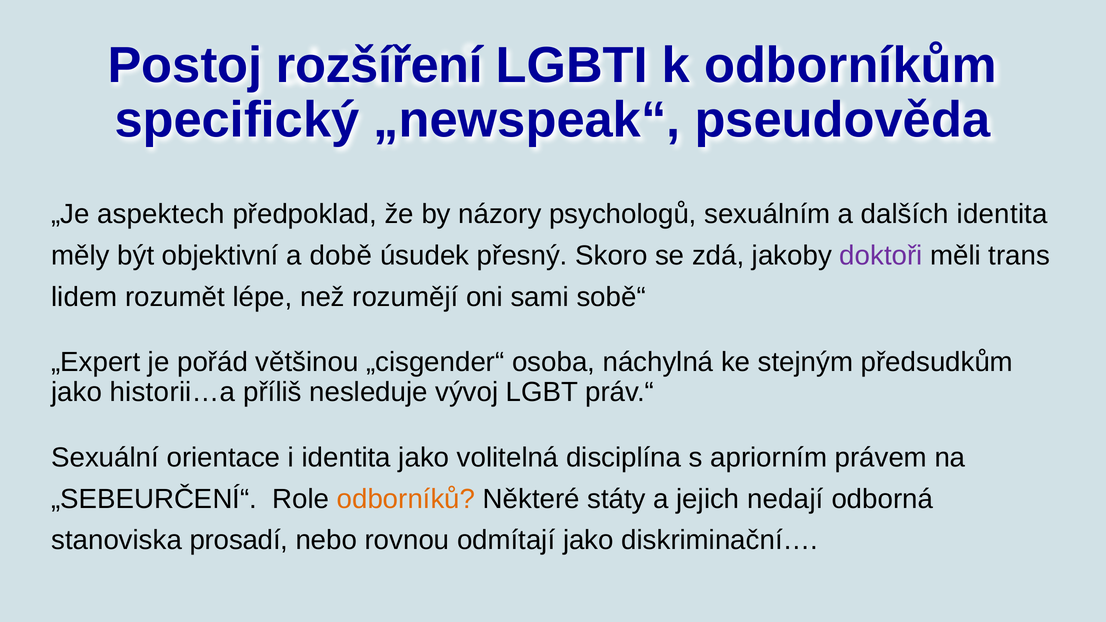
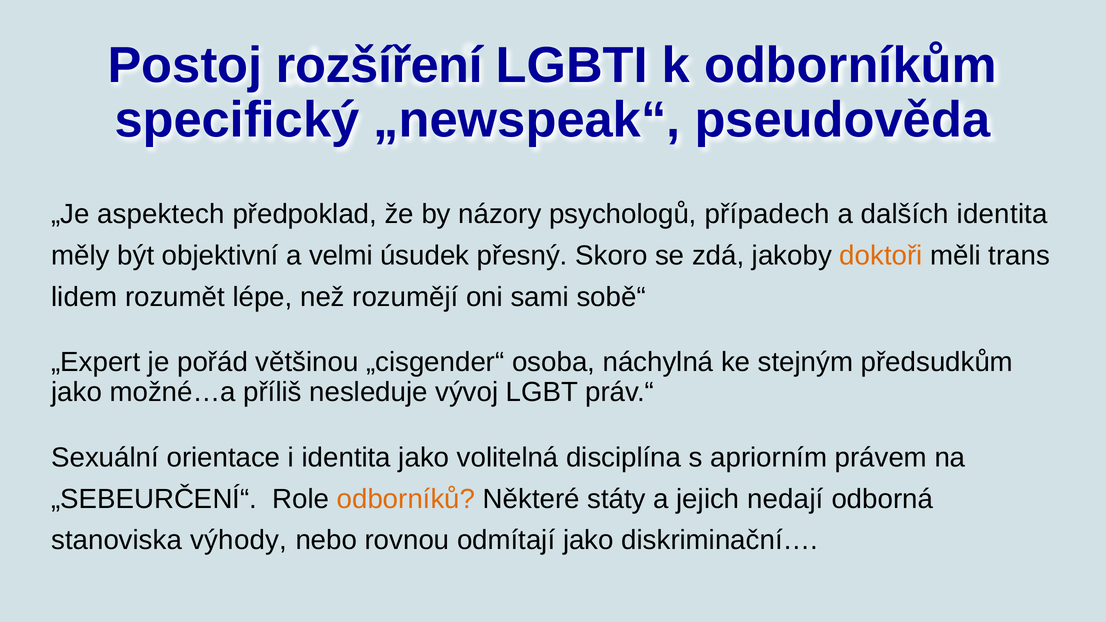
sexuálním: sexuálním -> případech
době: době -> velmi
doktoři colour: purple -> orange
historii…a: historii…a -> možné…a
prosadí: prosadí -> výhody
